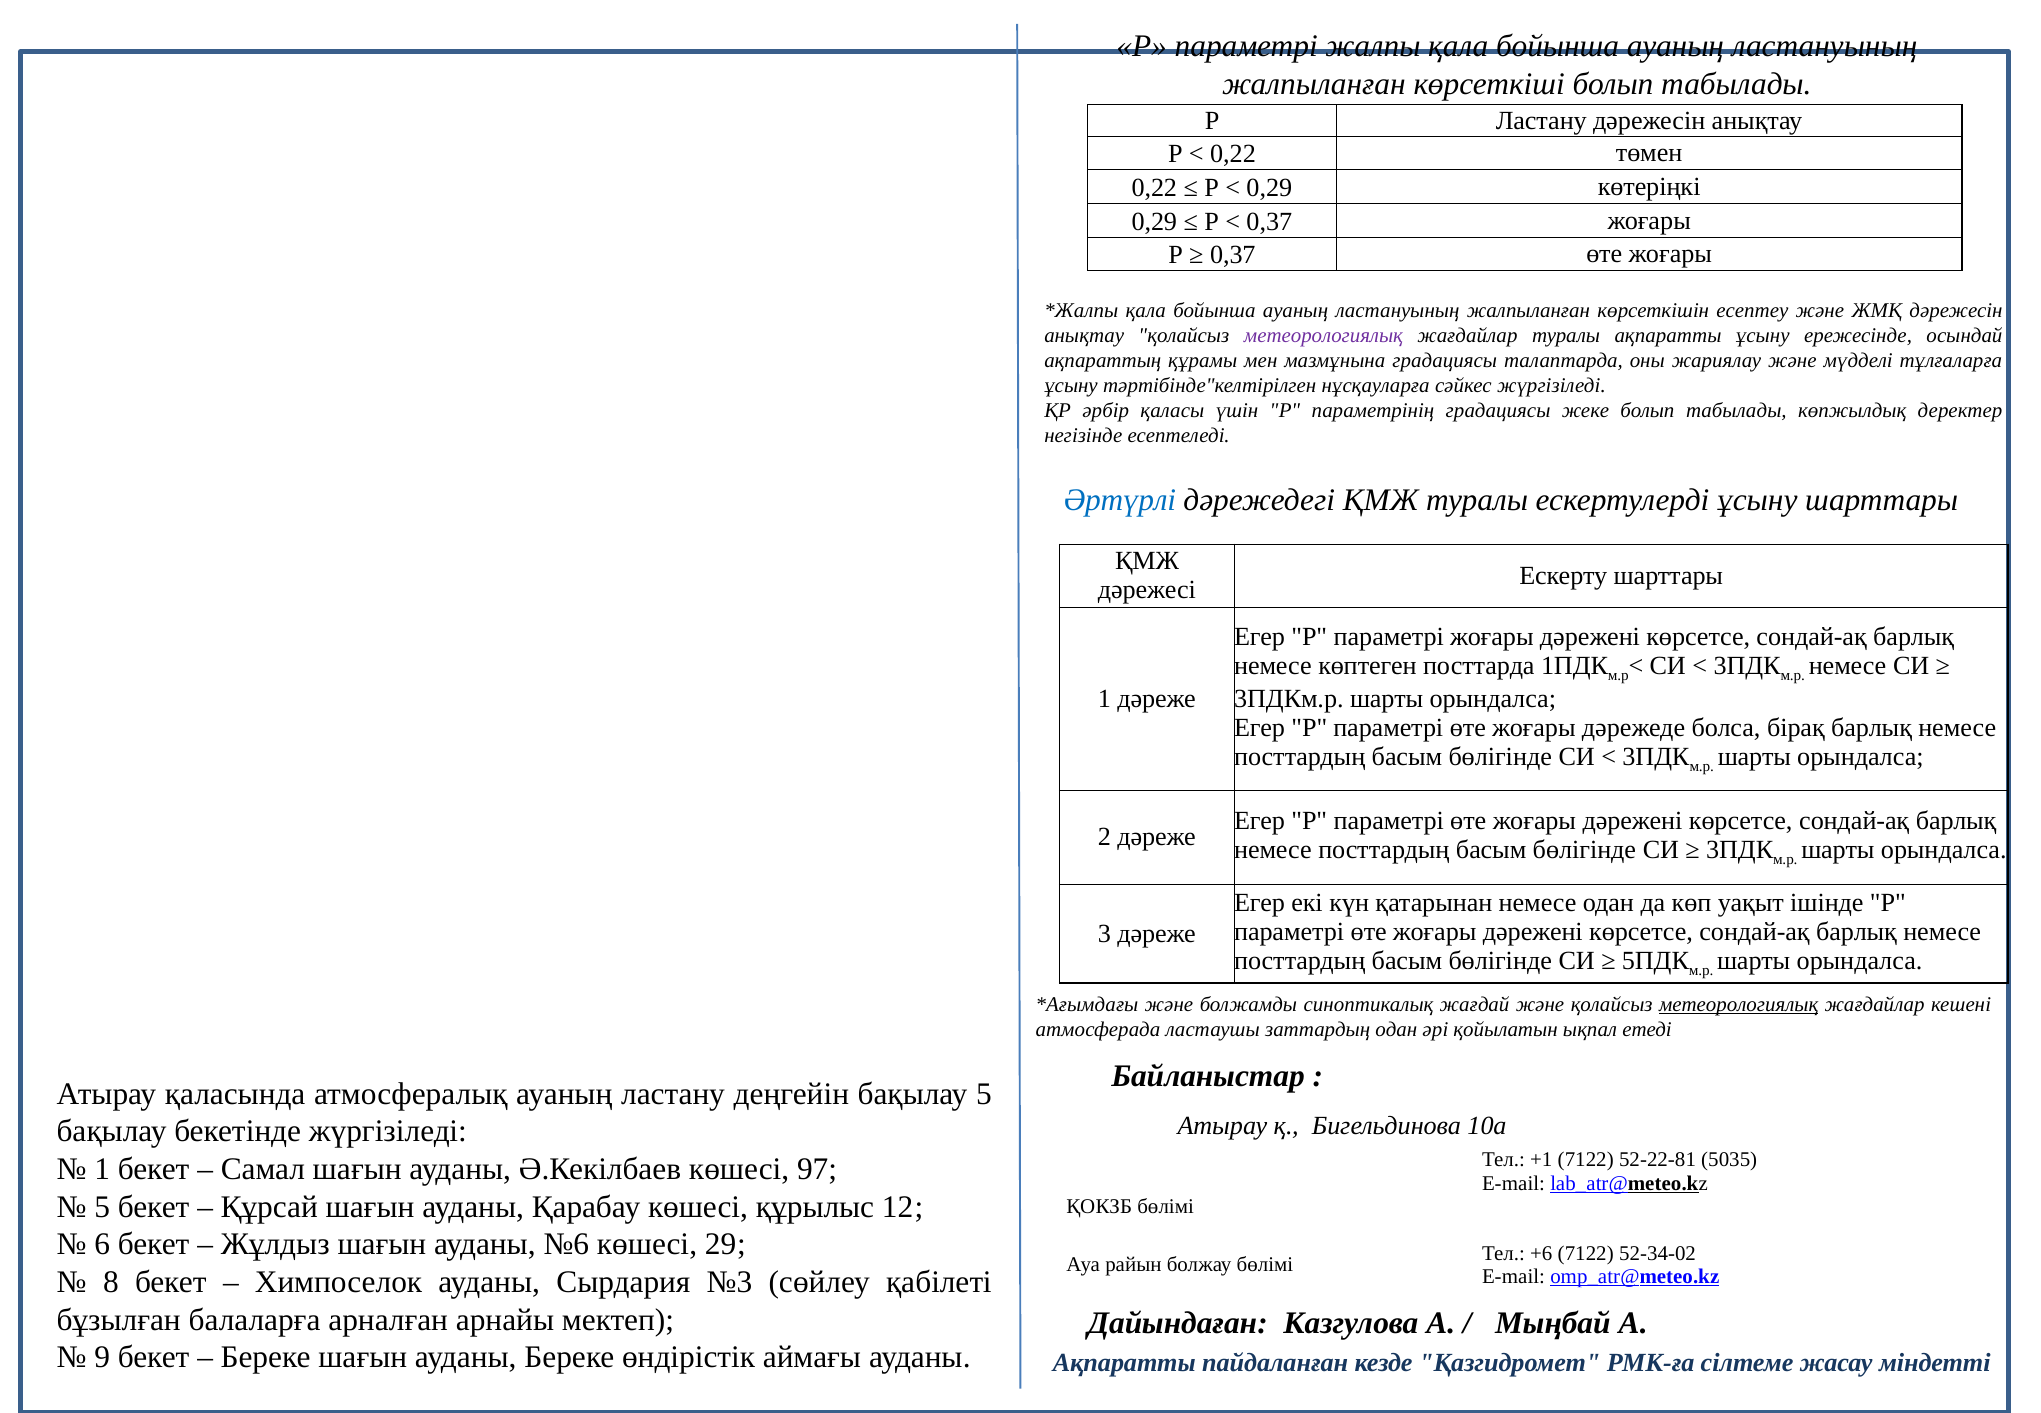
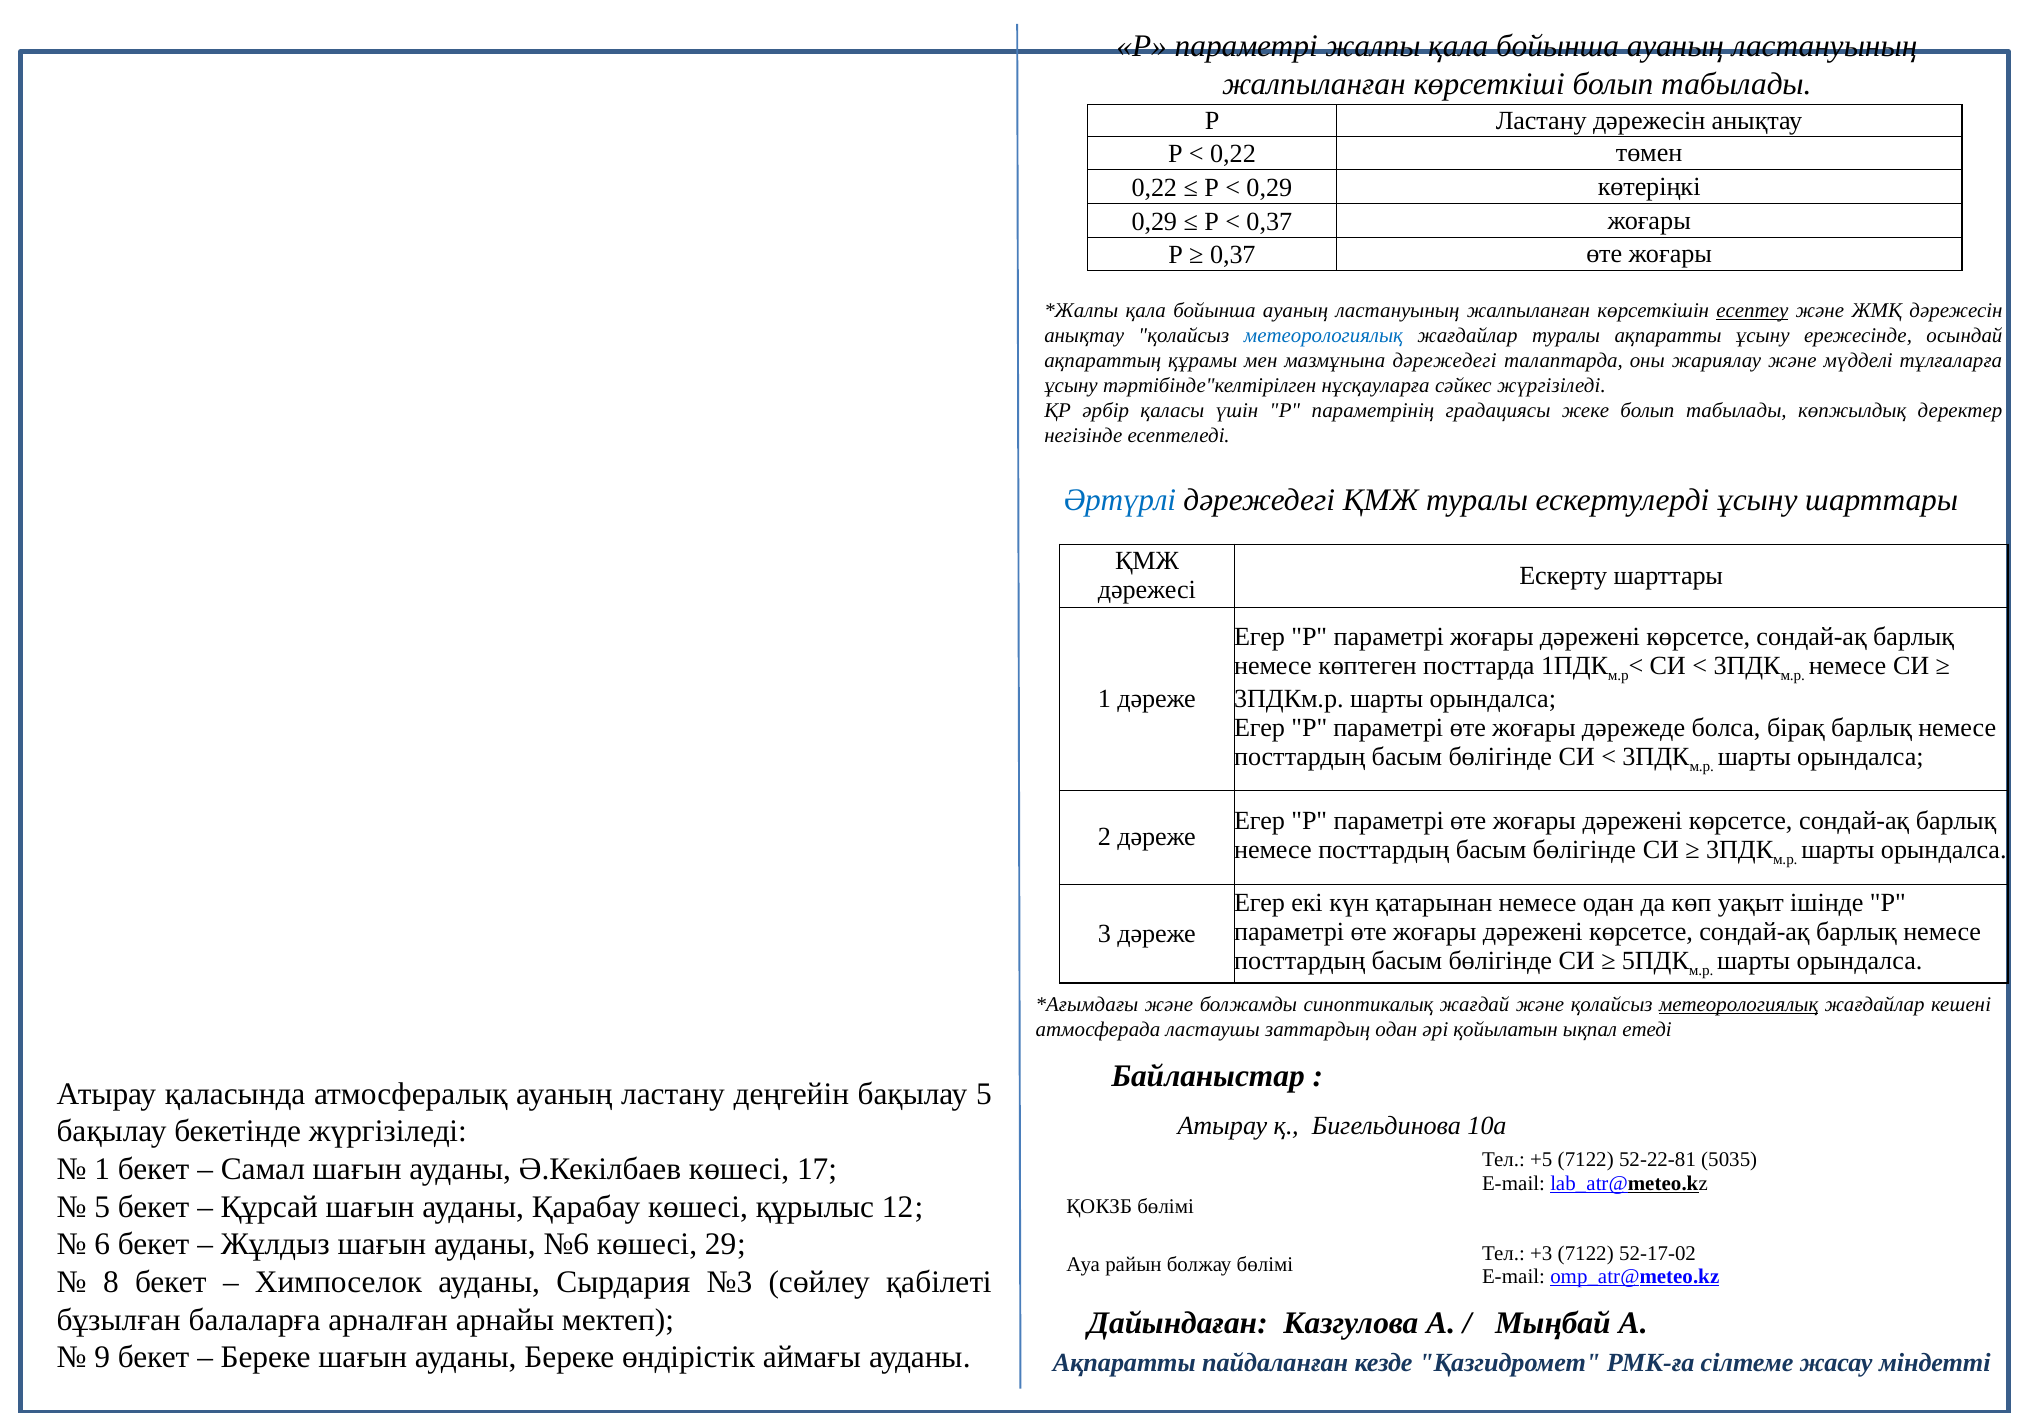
есептеу underline: none -> present
метеорологиялық at (1323, 336) colour: purple -> blue
мазмұнына градациясы: градациясы -> дәрежедегі
+1: +1 -> +5
97: 97 -> 17
+6: +6 -> +3
52-34-02: 52-34-02 -> 52-17-02
